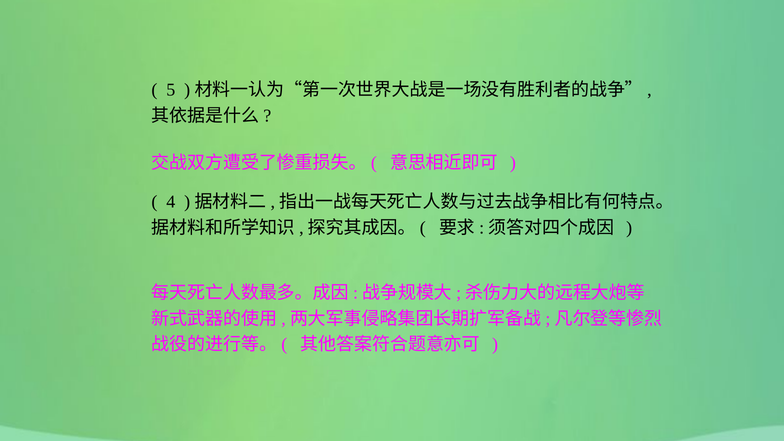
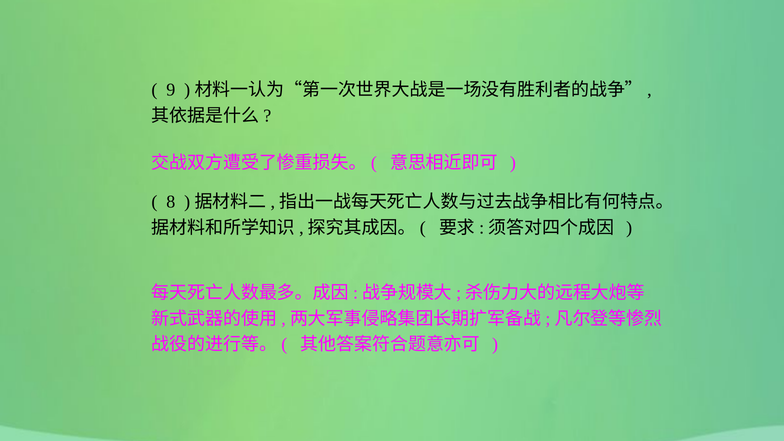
5: 5 -> 9
4: 4 -> 8
